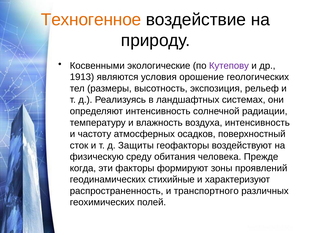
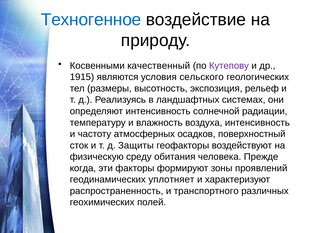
Техногенное colour: orange -> blue
экологические: экологические -> качественный
1913: 1913 -> 1915
орошение: орошение -> сельского
стихийные: стихийные -> уплотняет
